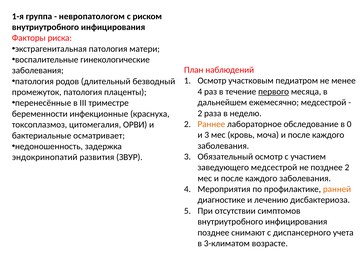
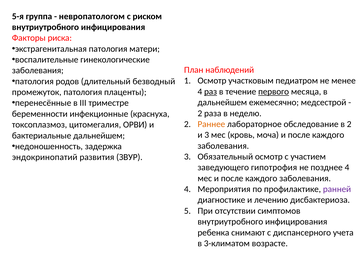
1-я: 1-я -> 5-я
раз underline: none -> present
в 0: 0 -> 2
бактериальные осматривает: осматривает -> дальнейшем
заведующего медсестрой: медсестрой -> гипотрофия
позднее 2: 2 -> 4
ранней colour: orange -> purple
позднее at (213, 232): позднее -> ребенка
